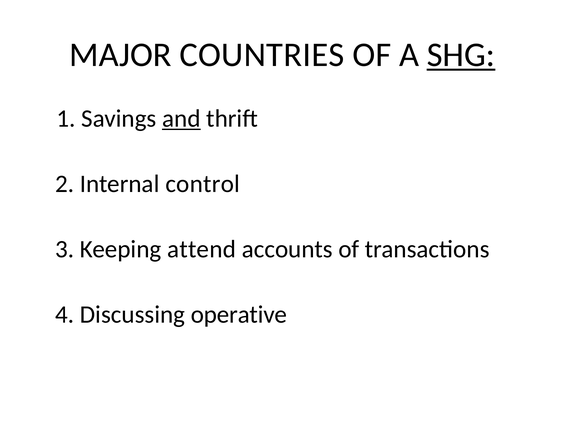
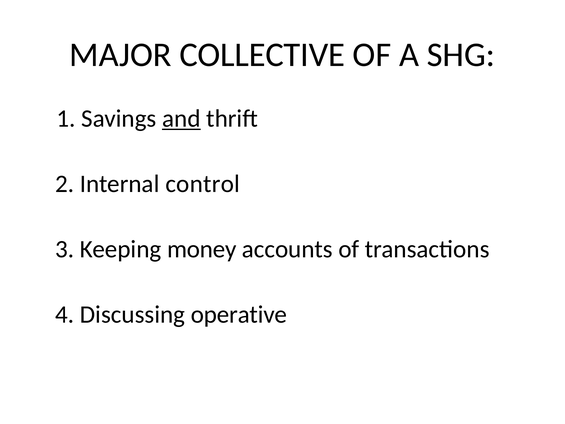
COUNTRIES: COUNTRIES -> COLLECTIVE
SHG underline: present -> none
attend: attend -> money
